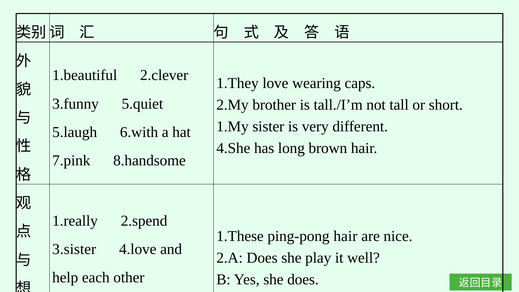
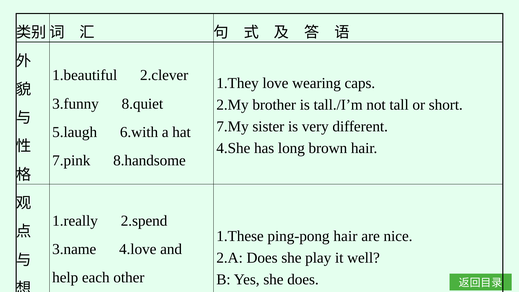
5.quiet: 5.quiet -> 8.quiet
1.My: 1.My -> 7.My
3.sister: 3.sister -> 3.name
